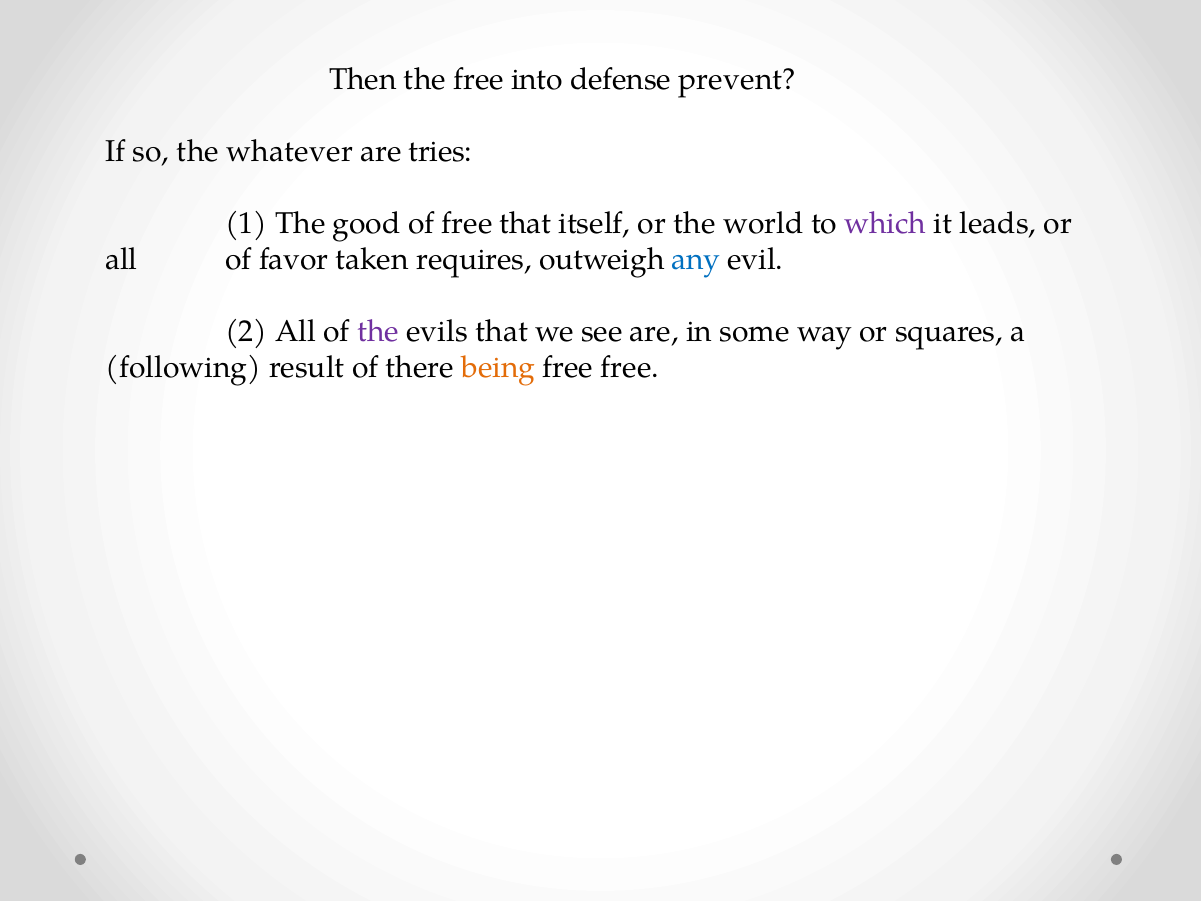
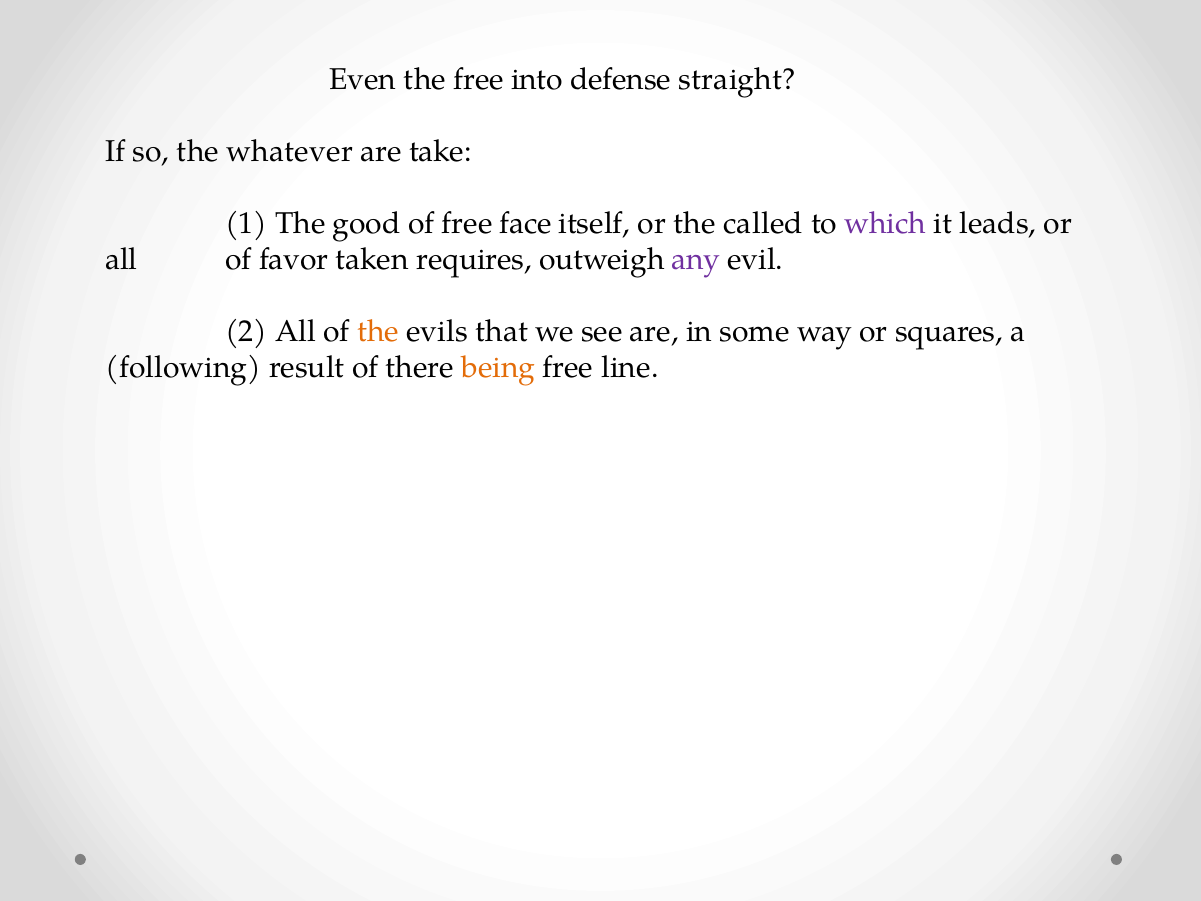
Then: Then -> Even
prevent: prevent -> straight
tries: tries -> take
free that: that -> face
world: world -> called
any colour: blue -> purple
the at (378, 331) colour: purple -> orange
free free: free -> line
